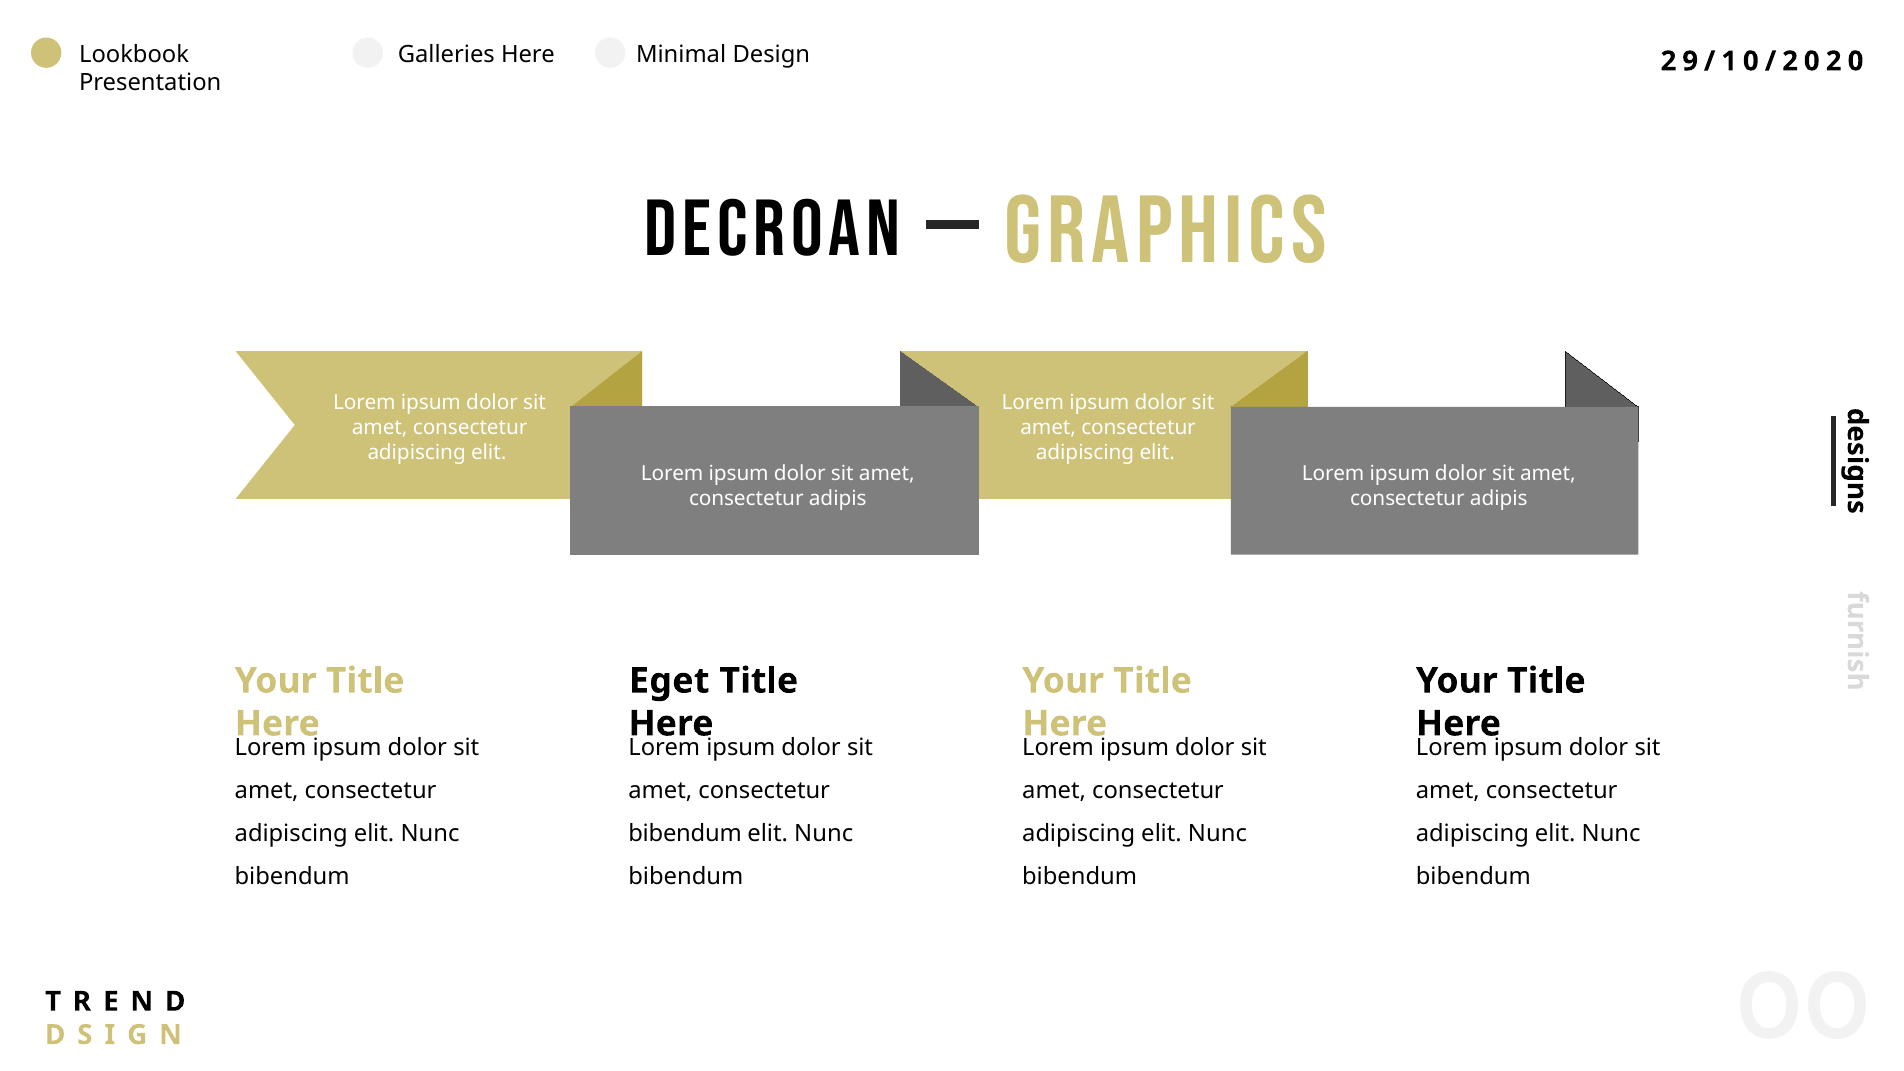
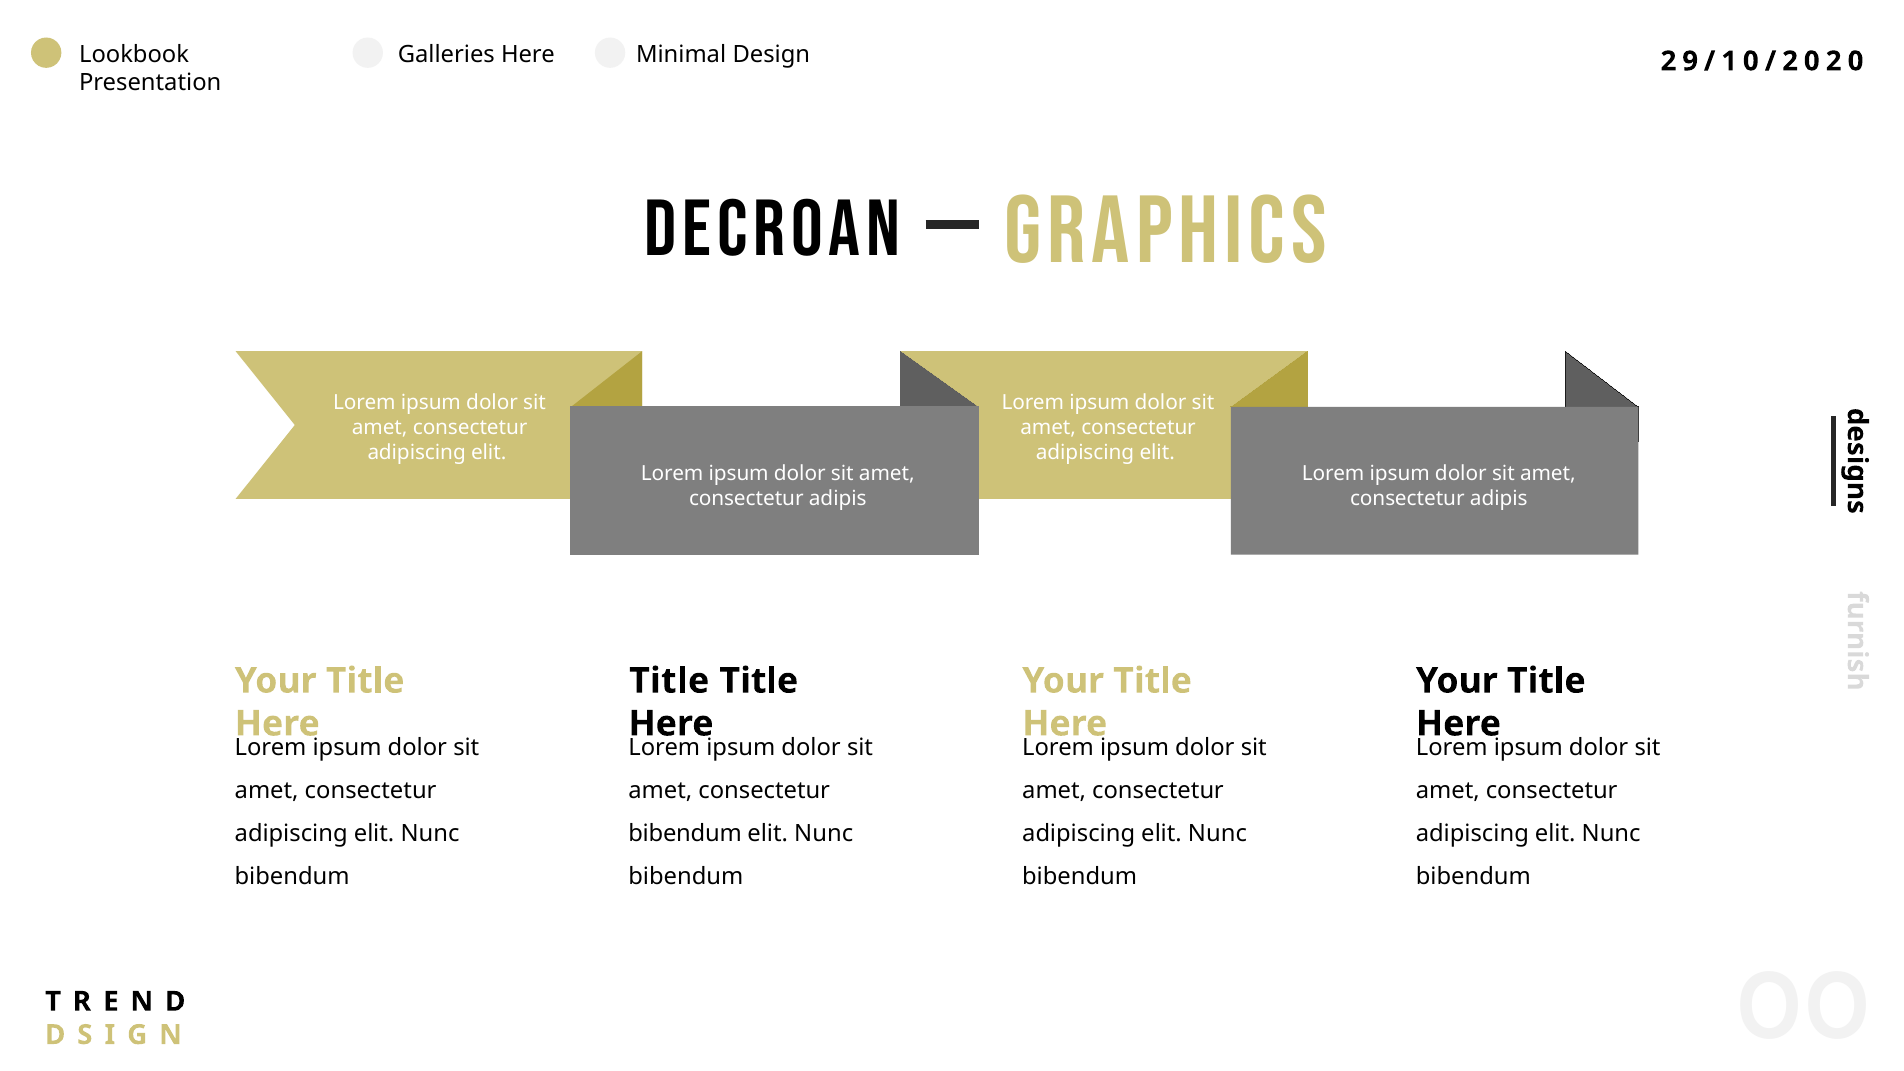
Eget at (669, 681): Eget -> Title
